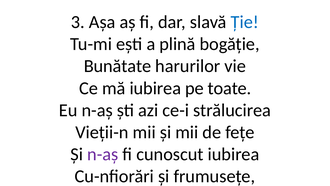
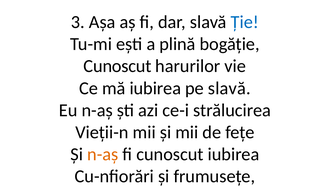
Bunătate at (117, 66): Bunătate -> Cunoscut
pe toate: toate -> slavă
n-aș at (103, 154) colour: purple -> orange
